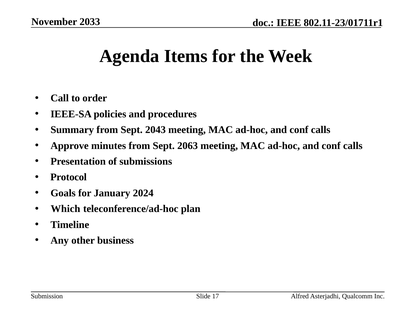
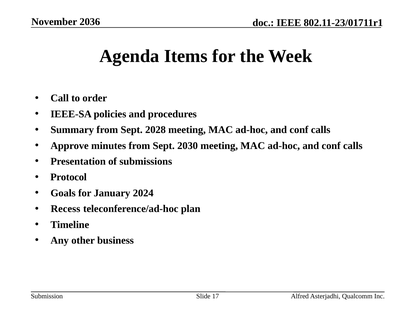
2033: 2033 -> 2036
2043: 2043 -> 2028
2063: 2063 -> 2030
Which: Which -> Recess
